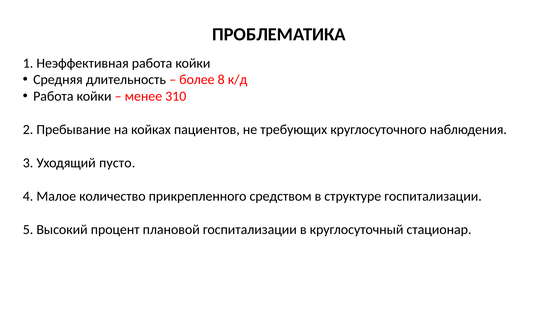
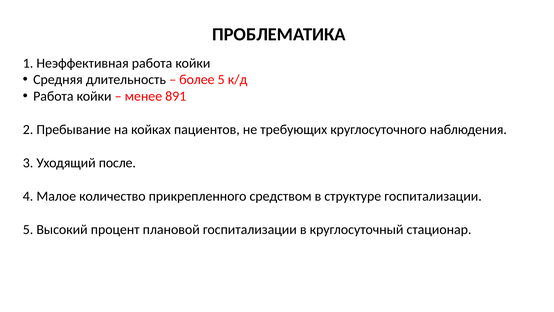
более 8: 8 -> 5
310: 310 -> 891
пусто: пусто -> после
